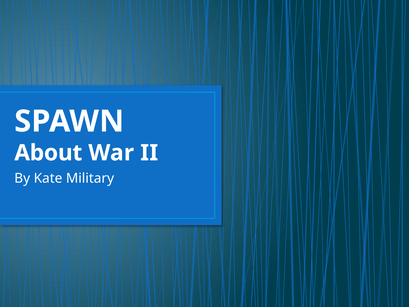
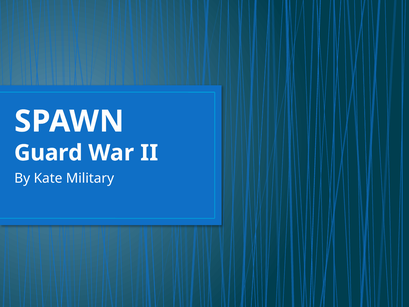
About: About -> Guard
